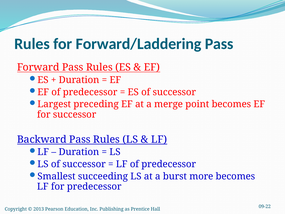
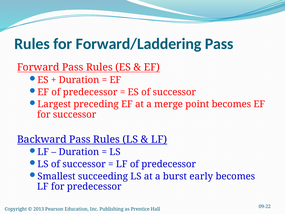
more: more -> early
